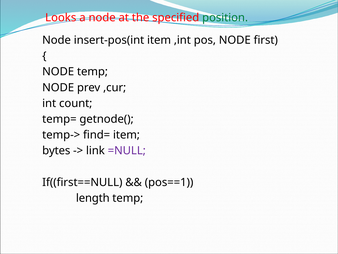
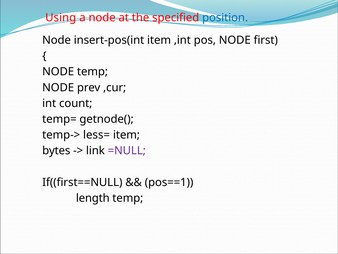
Looks: Looks -> Using
position colour: green -> blue
find=: find= -> less=
